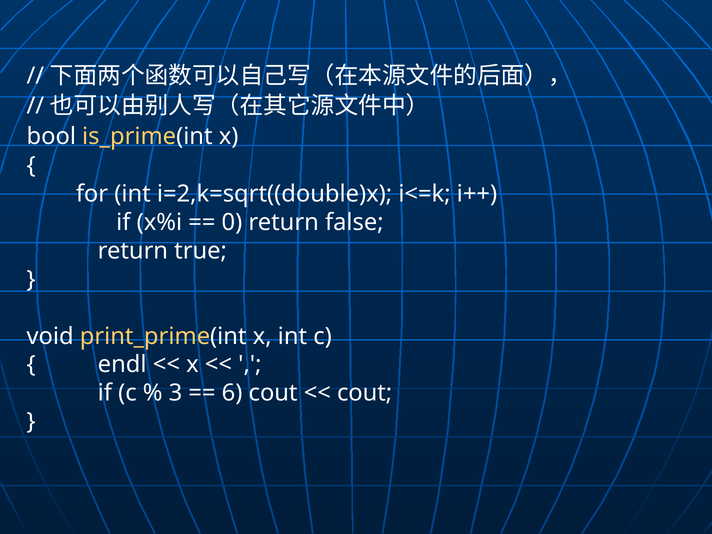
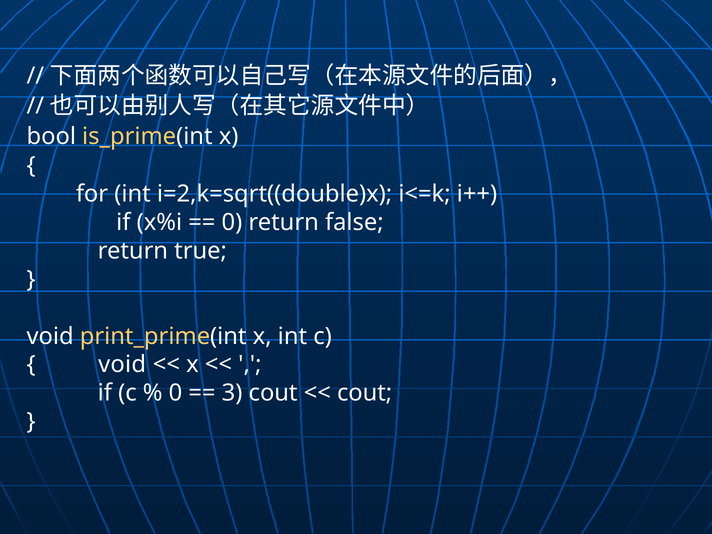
endl at (122, 365): endl -> void
3 at (175, 393): 3 -> 0
6: 6 -> 3
